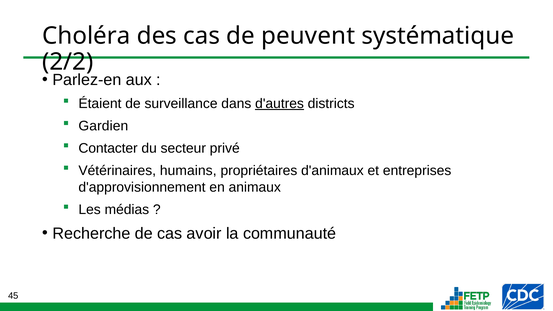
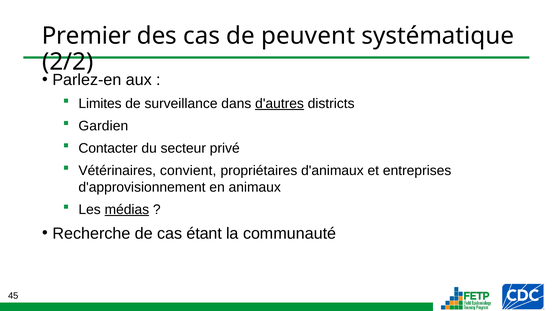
Choléra: Choléra -> Premier
Étaient: Étaient -> Limites
humains: humains -> convient
médias underline: none -> present
avoir: avoir -> étant
